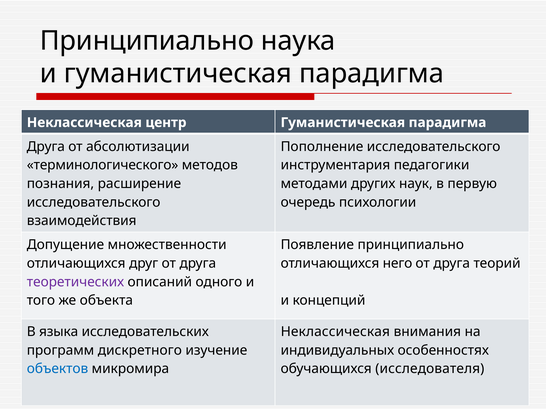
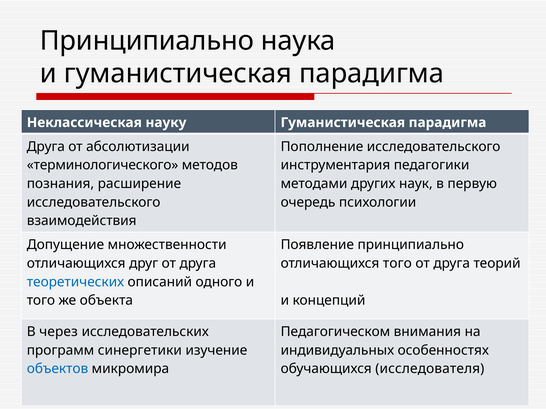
центр: центр -> науку
отличающихся него: него -> того
теоретических colour: purple -> blue
языка: языка -> через
Неклассическая at (335, 332): Неклассическая -> Педагогическом
дискретного: дискретного -> синергетики
